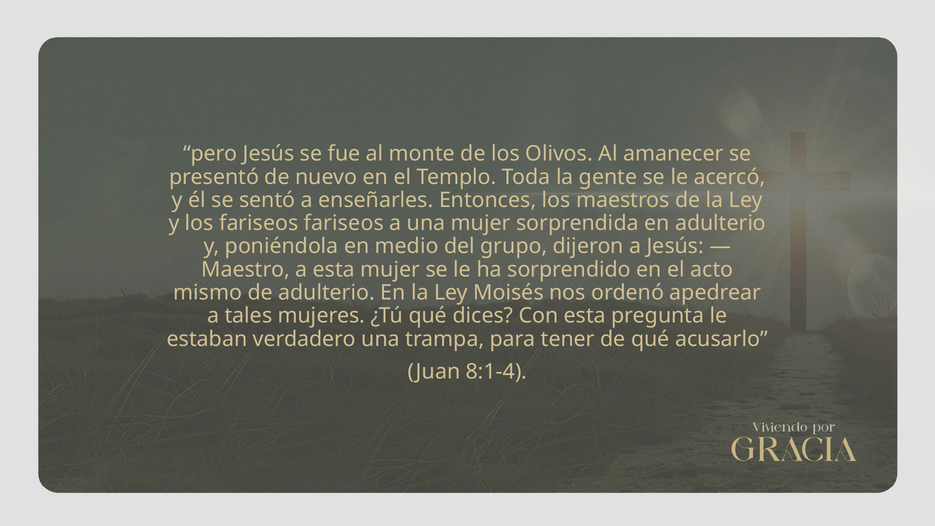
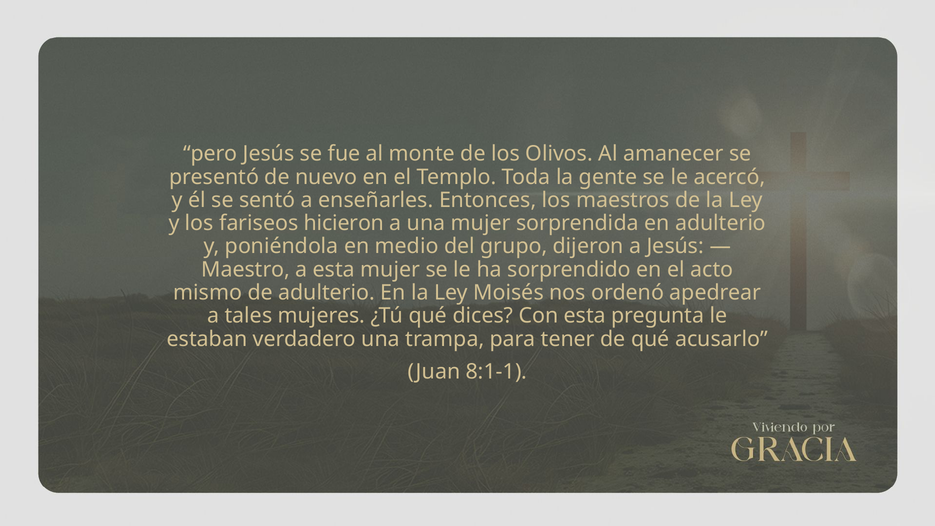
fariseos fariseos: fariseos -> hicieron
8:1-4: 8:1-4 -> 8:1-1
